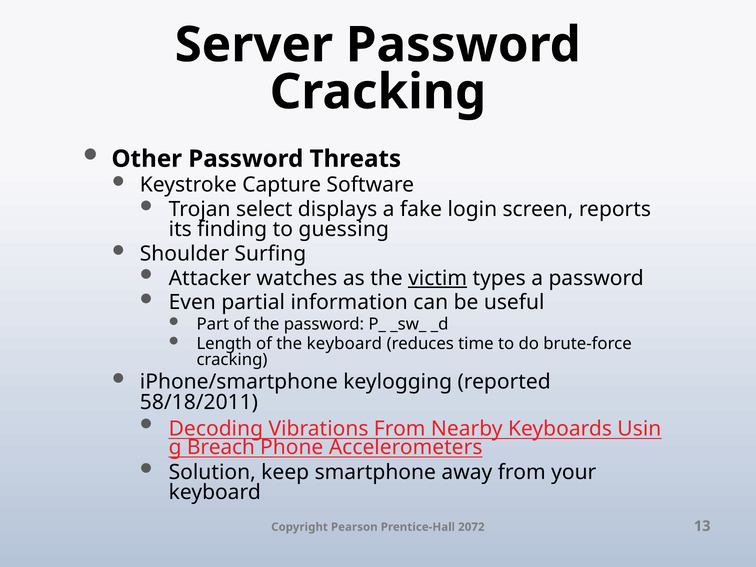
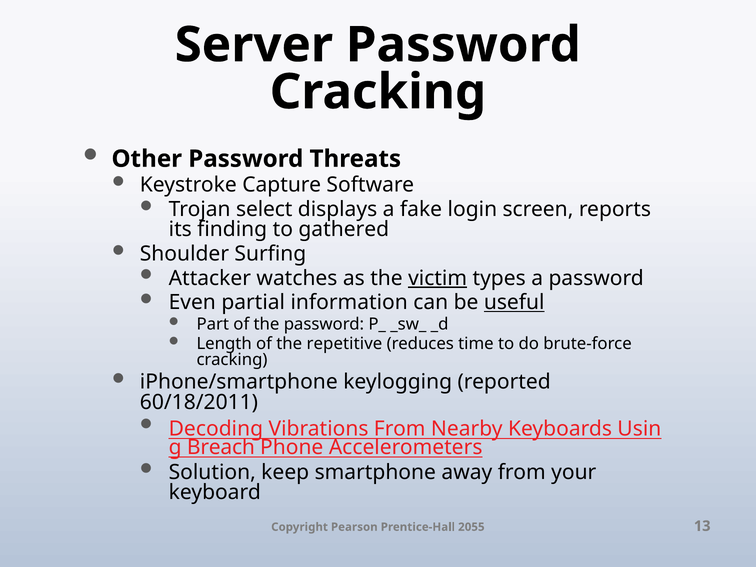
guessing: guessing -> gathered
useful underline: none -> present
the keyboard: keyboard -> repetitive
58/18/2011: 58/18/2011 -> 60/18/2011
2072: 2072 -> 2055
